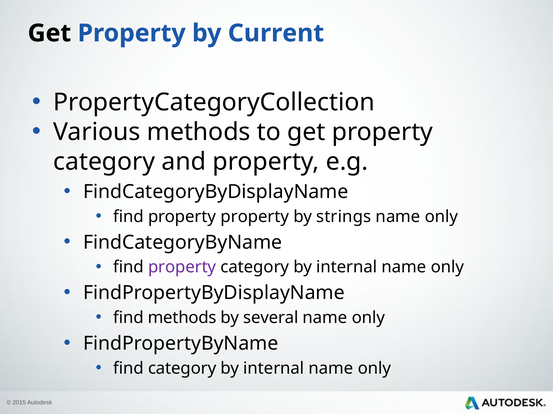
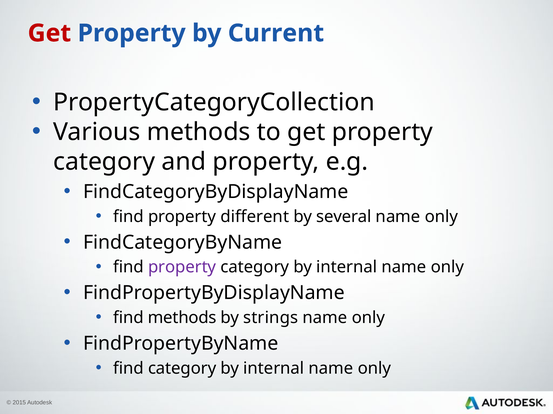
Get at (49, 33) colour: black -> red
property property: property -> different
strings: strings -> several
several: several -> strings
